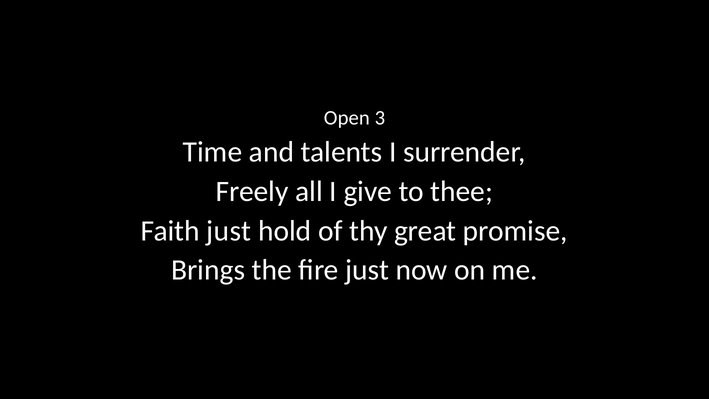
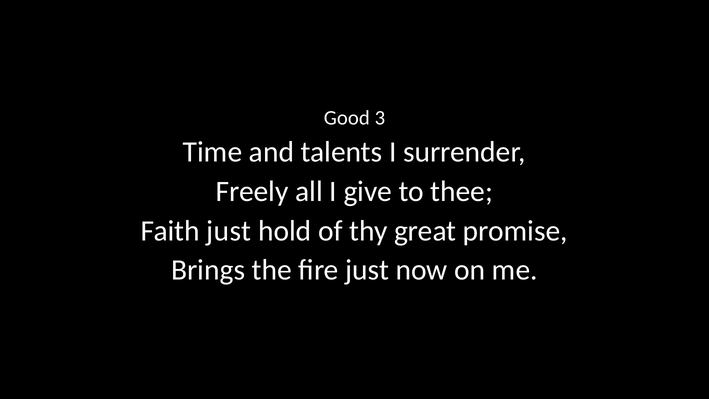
Open: Open -> Good
